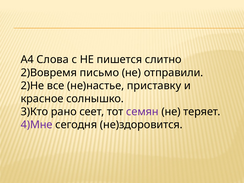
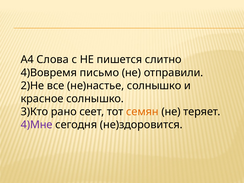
2)Вовремя: 2)Вовремя -> 4)Вовремя
не)настье приставку: приставку -> солнышко
семян colour: purple -> orange
